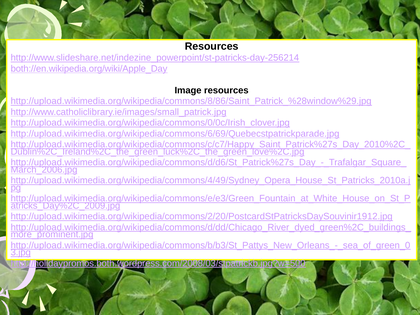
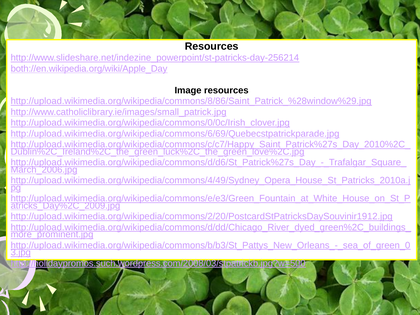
http://holidaypromos.both.wordpress.com/2008/03/stpatrickb.jpg?w=500: http://holidaypromos.both.wordpress.com/2008/03/stpatrickb.jpg?w=500 -> http://holidaypromos.such.wordpress.com/2008/03/stpatrickb.jpg?w=500
